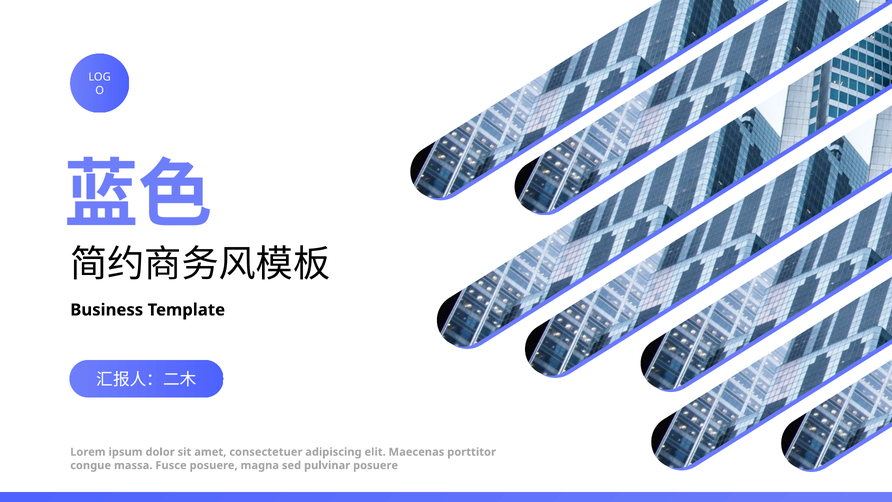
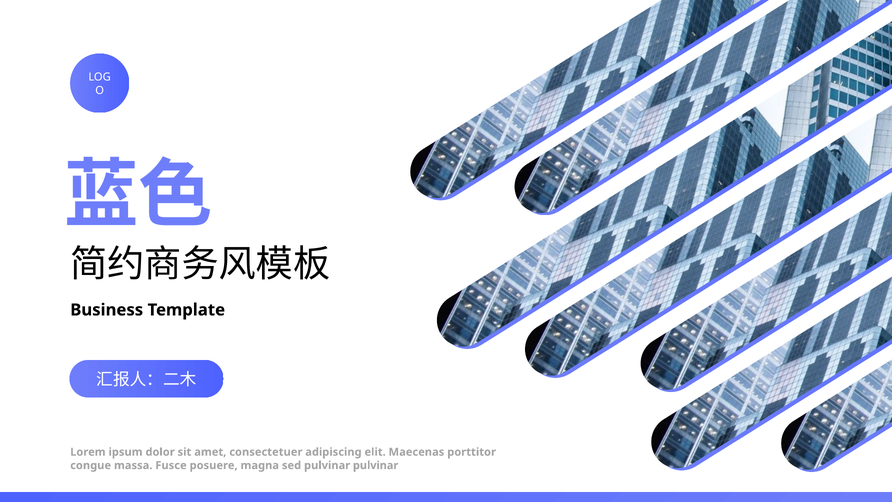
pulvinar posuere: posuere -> pulvinar
